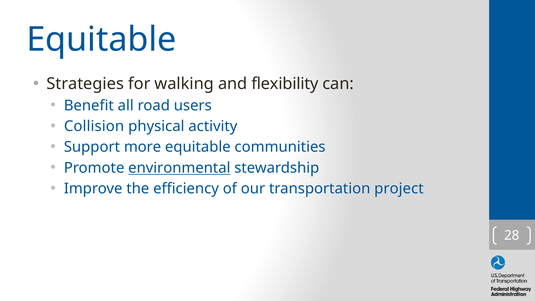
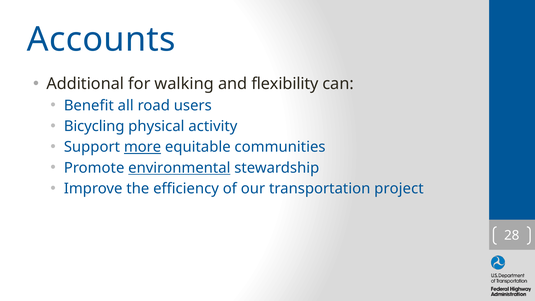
Equitable at (101, 40): Equitable -> Accounts
Strategies: Strategies -> Additional
Collision: Collision -> Bicycling
more underline: none -> present
